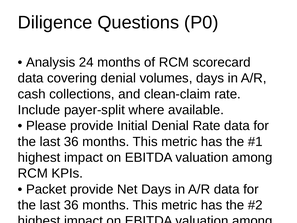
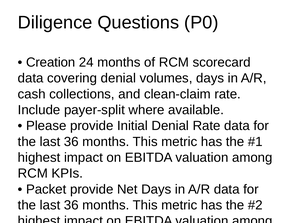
Analysis: Analysis -> Creation
